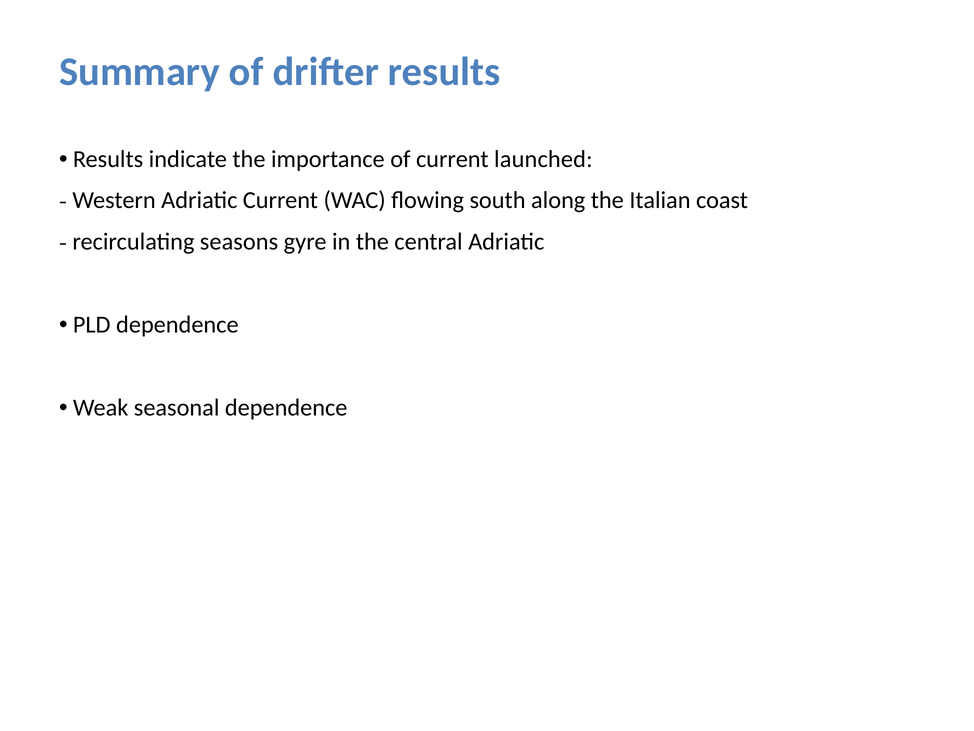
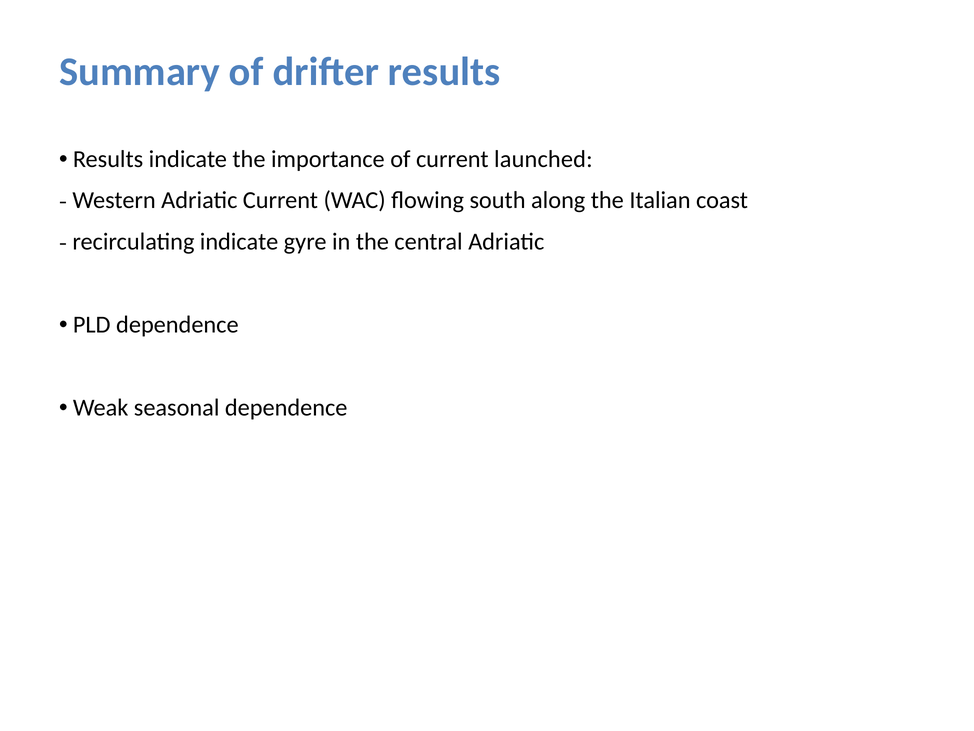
recirculating seasons: seasons -> indicate
